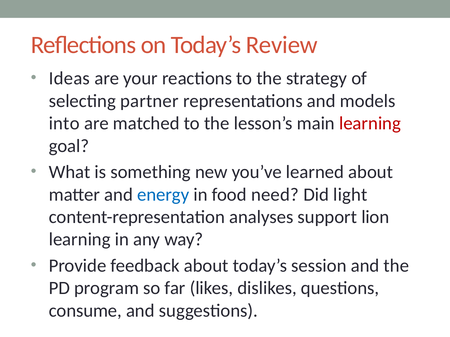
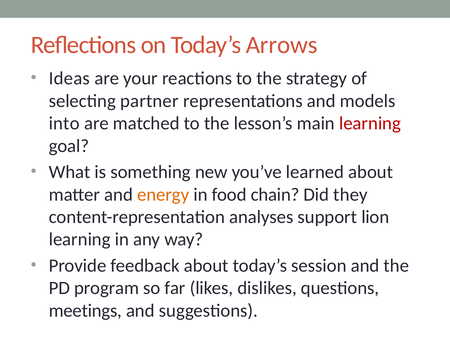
Review: Review -> Arrows
energy colour: blue -> orange
need: need -> chain
light: light -> they
consume: consume -> meetings
